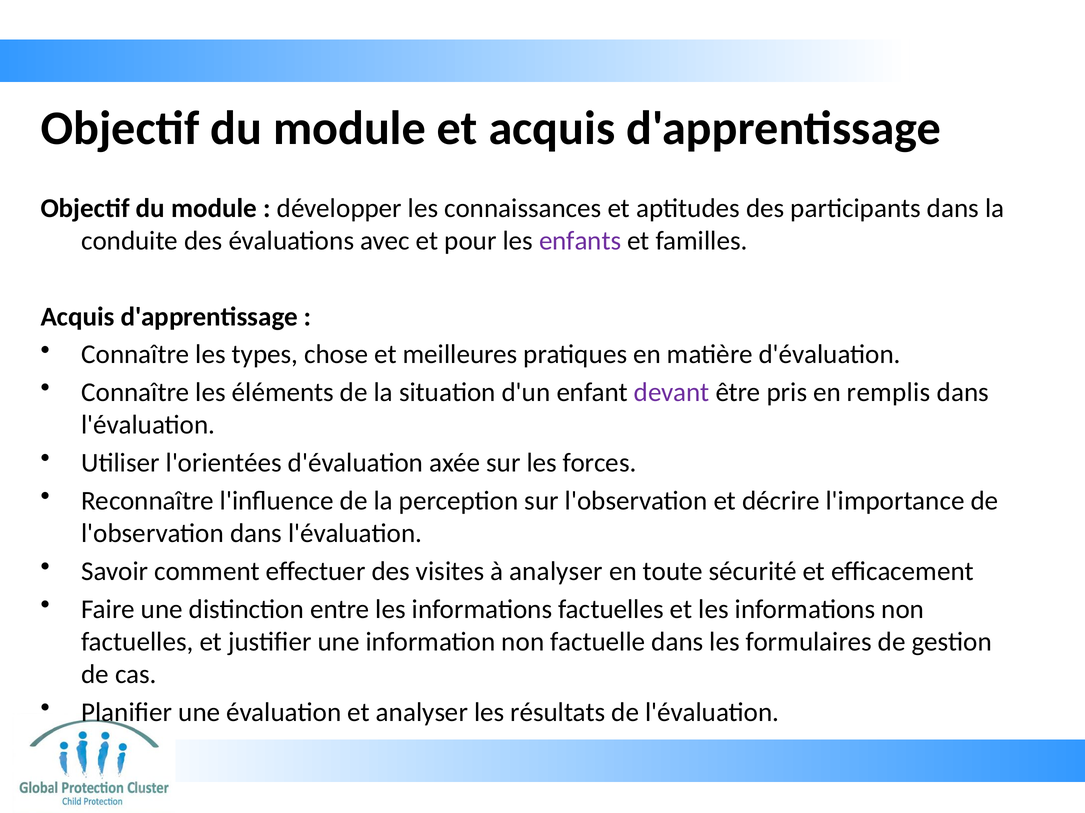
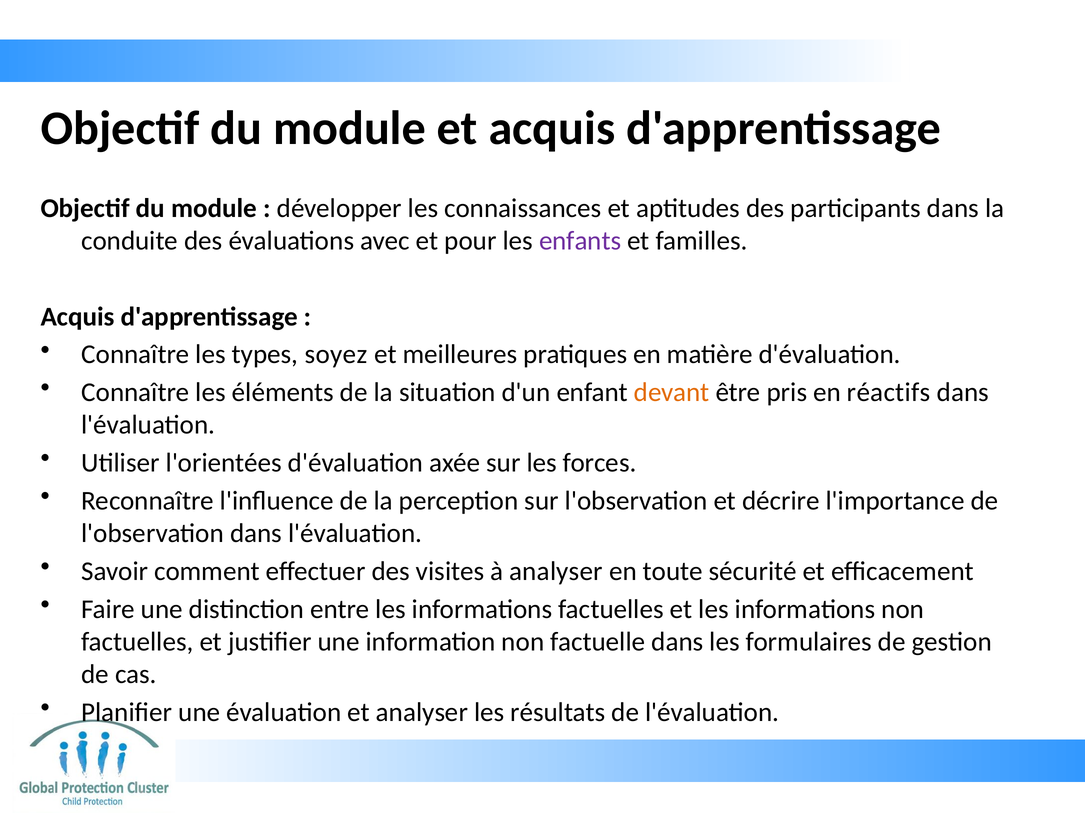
chose: chose -> soyez
devant colour: purple -> orange
remplis: remplis -> réactifs
